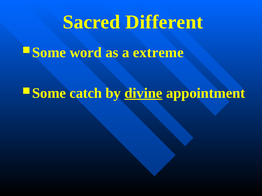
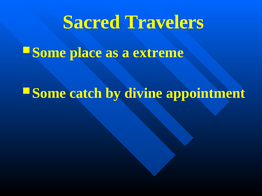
Different: Different -> Travelers
word: word -> place
divine underline: present -> none
